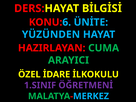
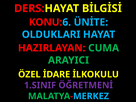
YÜZÜNDEN: YÜZÜNDEN -> OLDUKLARI
